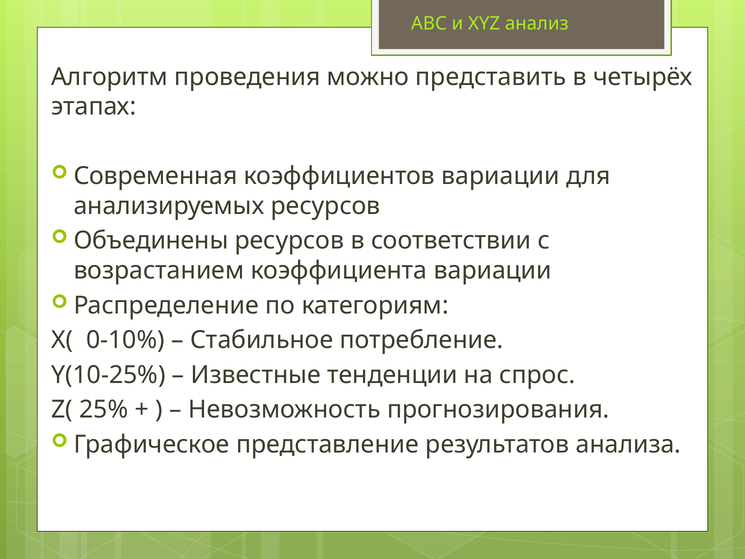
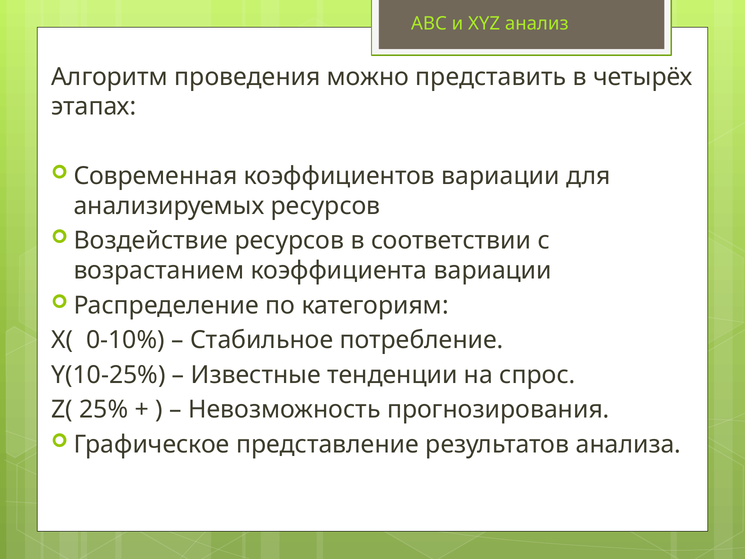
Объединены: Объединены -> Воздействие
